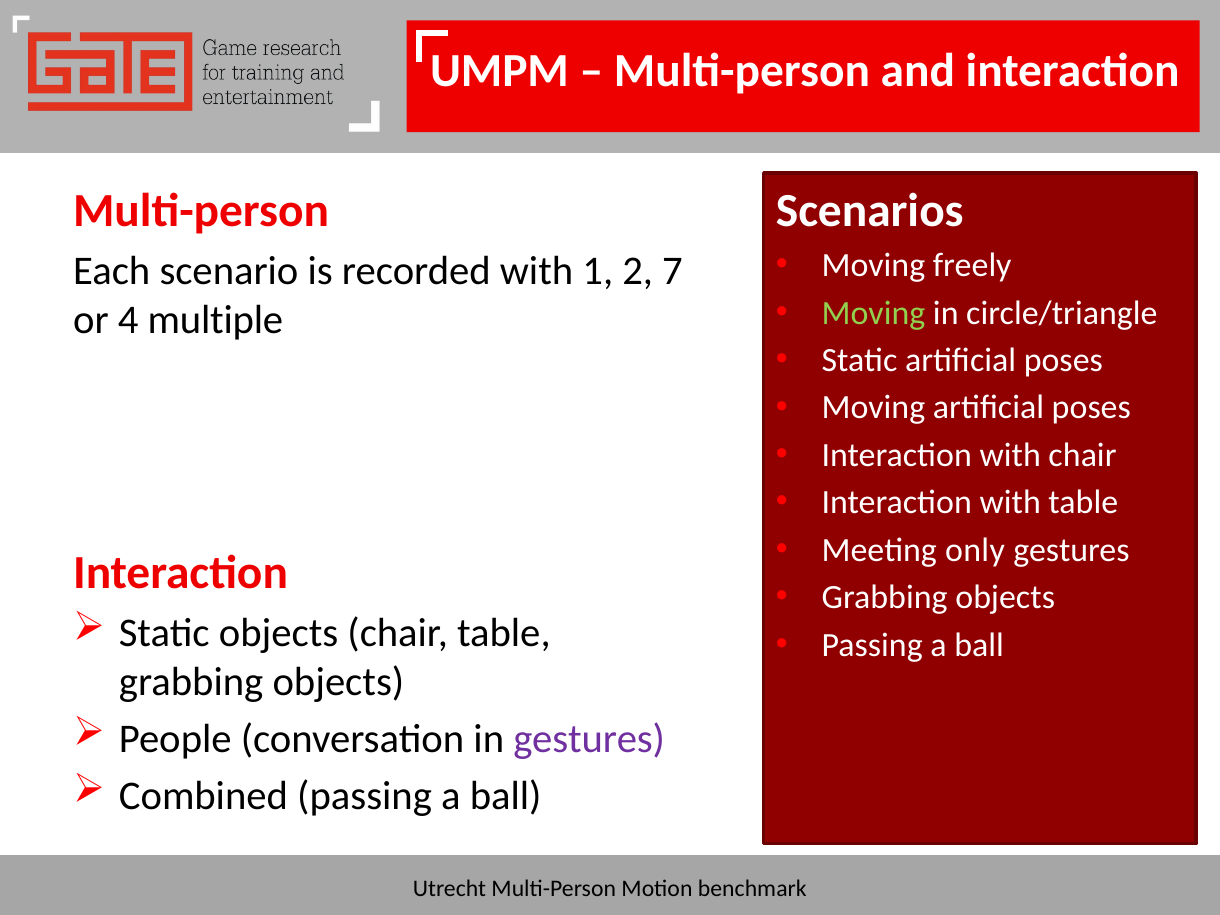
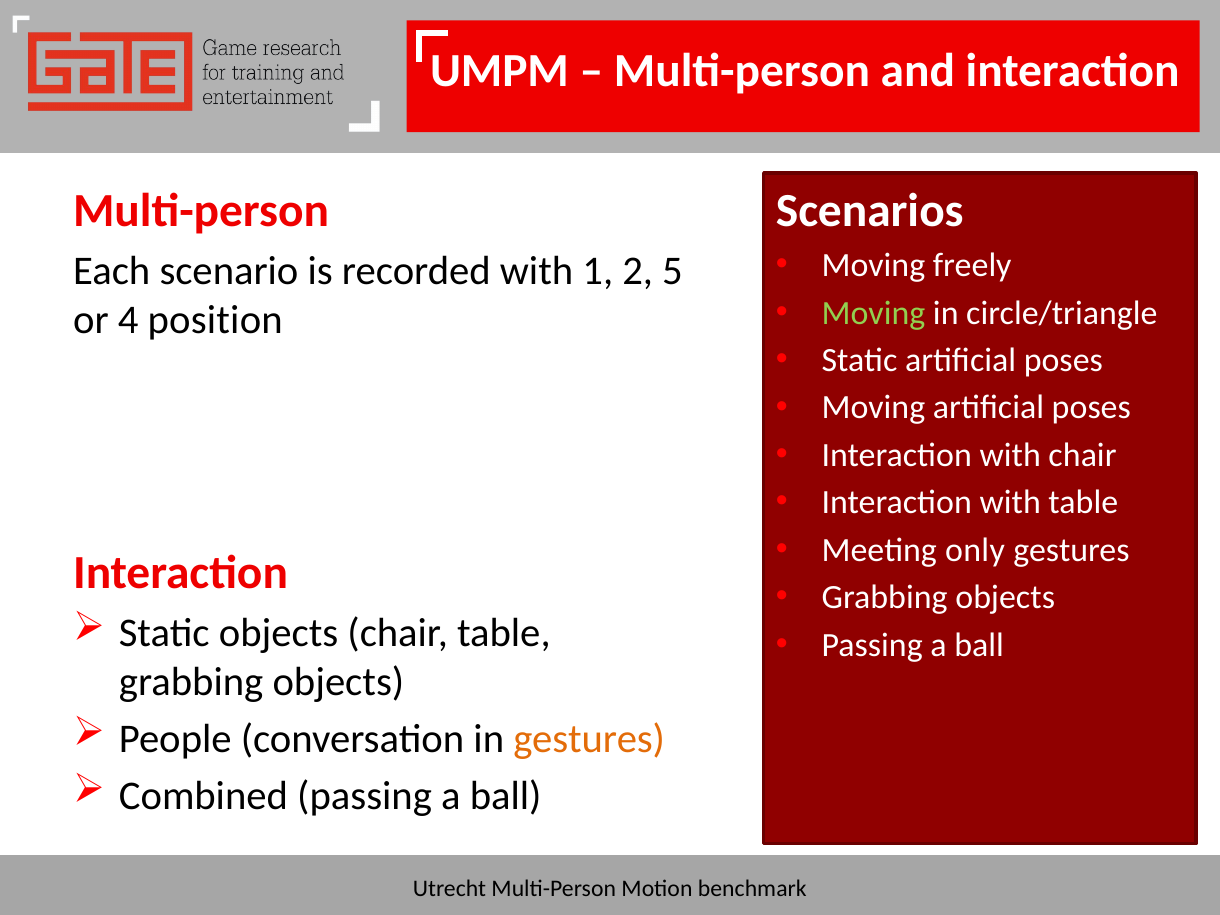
7: 7 -> 5
multiple: multiple -> position
gestures at (589, 739) colour: purple -> orange
